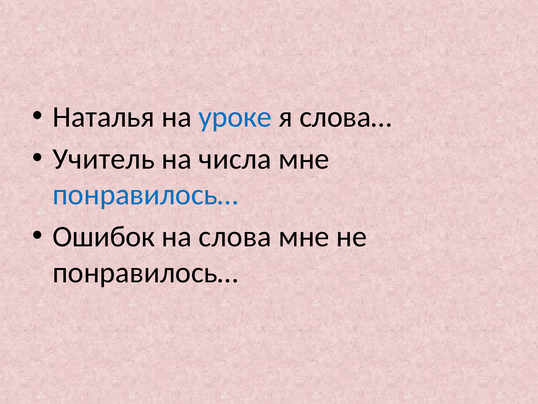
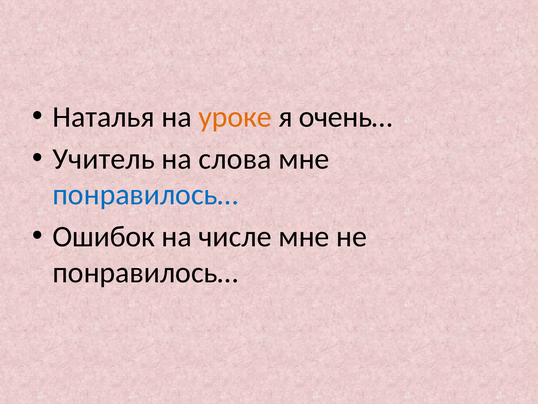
уроке colour: blue -> orange
слова…: слова… -> очень…
числа: числа -> слова
слова: слова -> числе
